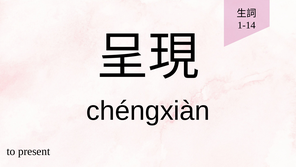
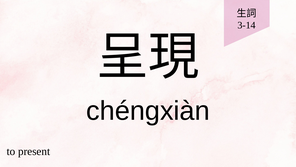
1-14: 1-14 -> 3-14
